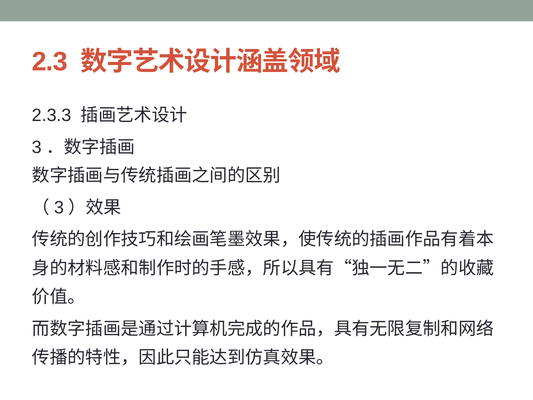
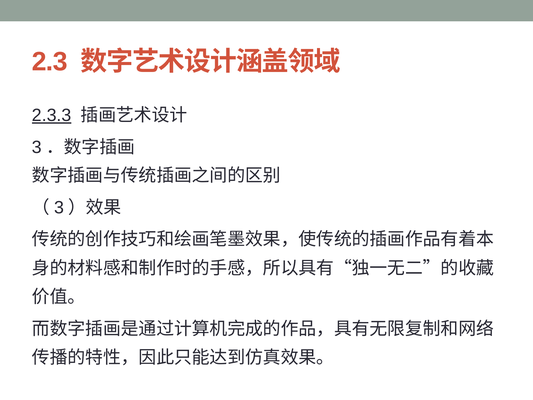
2.3.3 underline: none -> present
